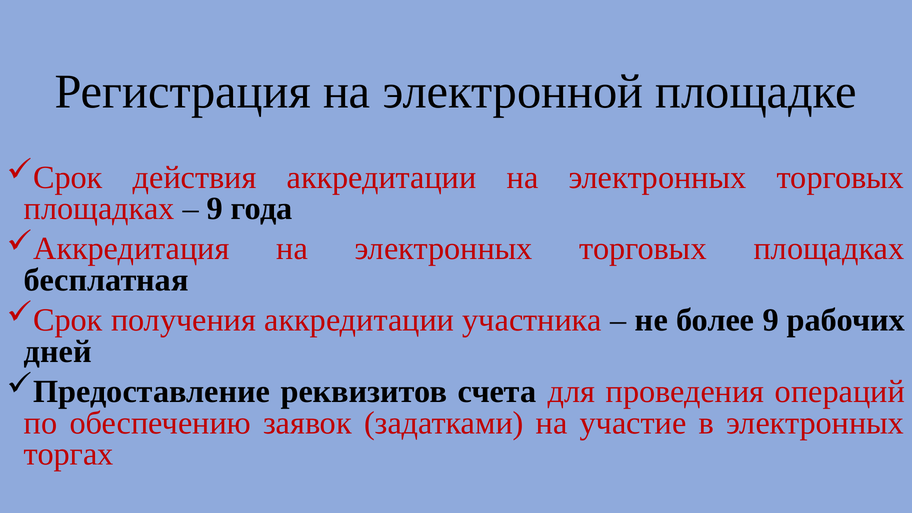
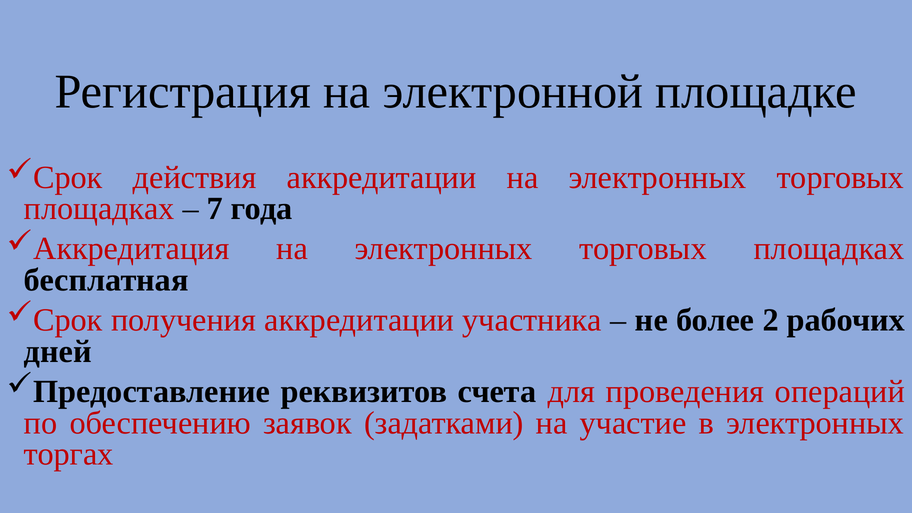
9 at (215, 209): 9 -> 7
более 9: 9 -> 2
